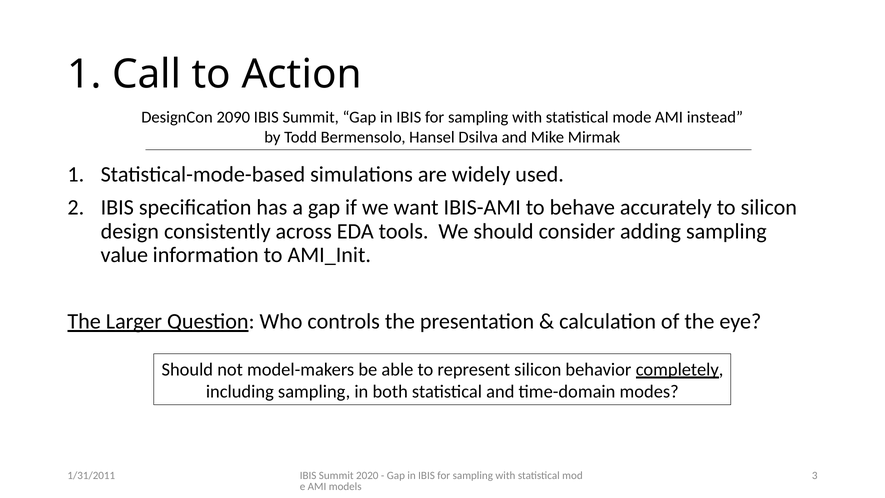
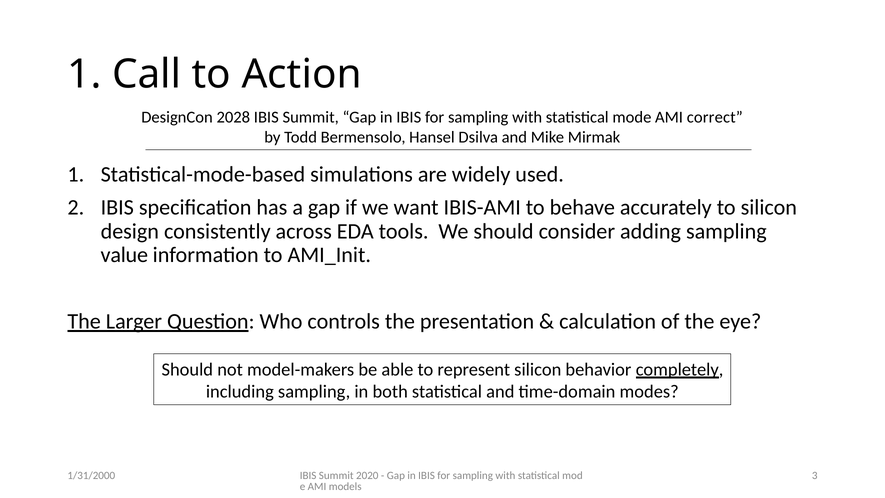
2090: 2090 -> 2028
instead: instead -> correct
1/31/2011: 1/31/2011 -> 1/31/2000
